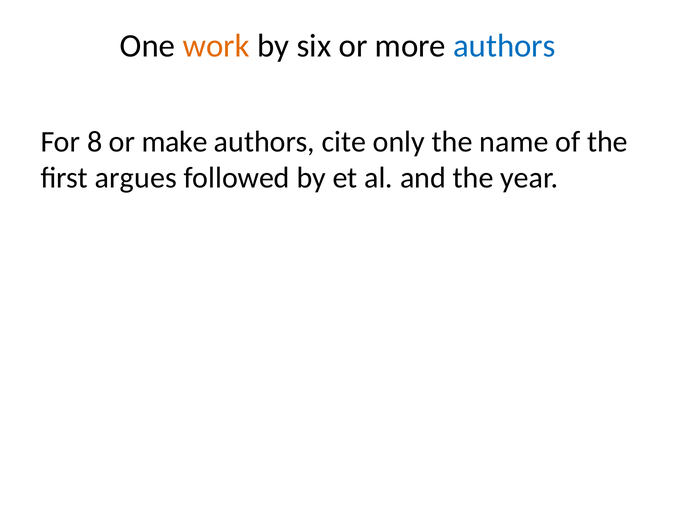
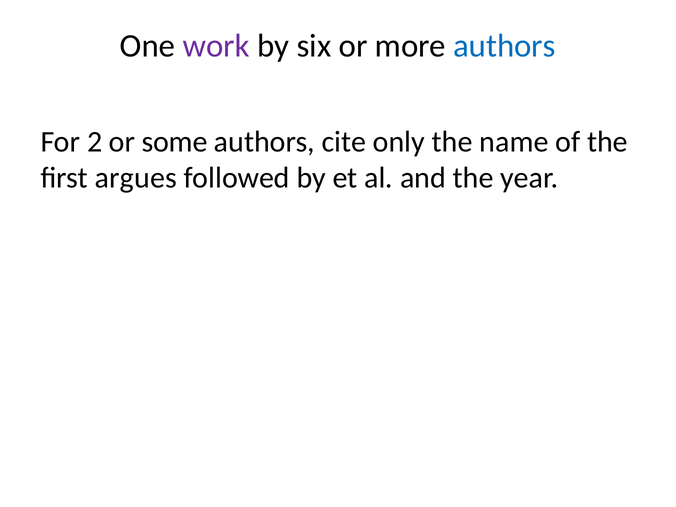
work colour: orange -> purple
8: 8 -> 2
make: make -> some
